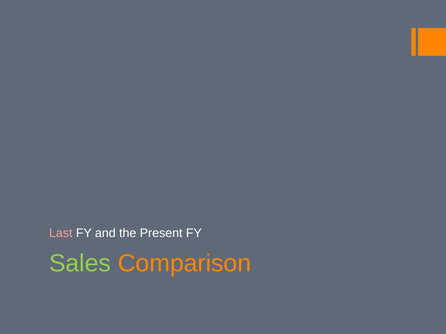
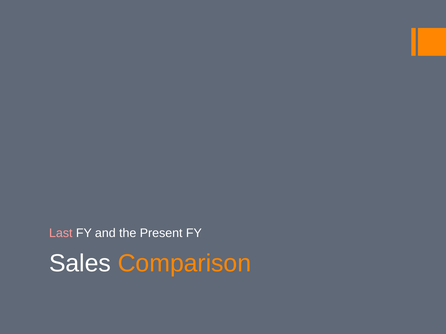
Sales colour: light green -> white
